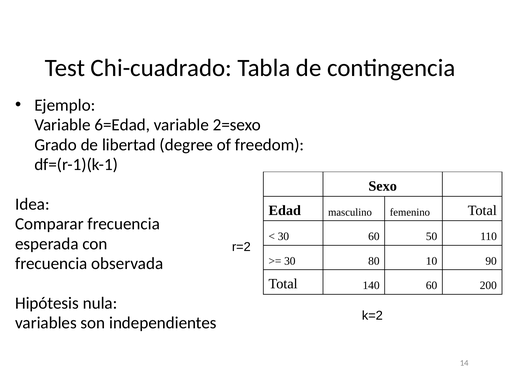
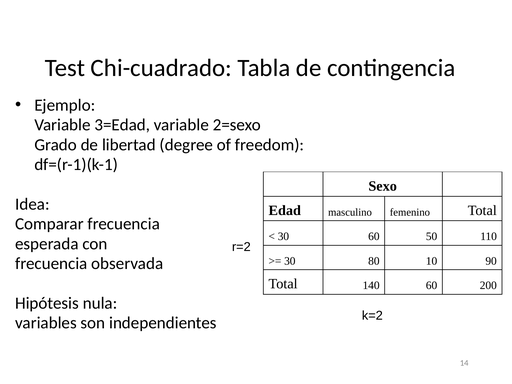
6=Edad: 6=Edad -> 3=Edad
